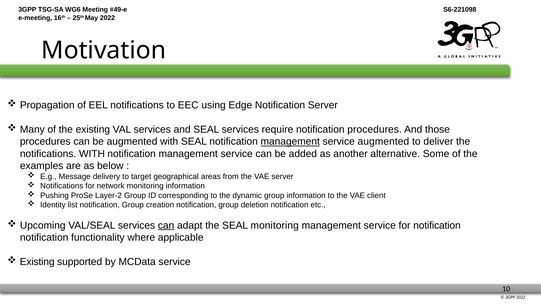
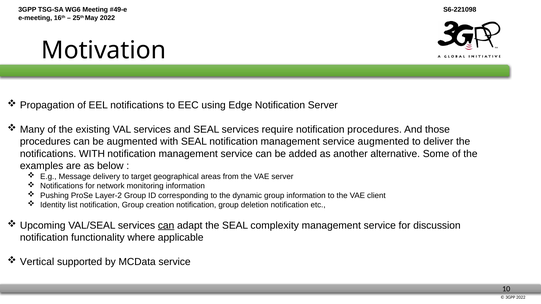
management at (290, 142) underline: present -> none
SEAL monitoring: monitoring -> complexity
for notification: notification -> discussion
Existing at (37, 262): Existing -> Vertical
